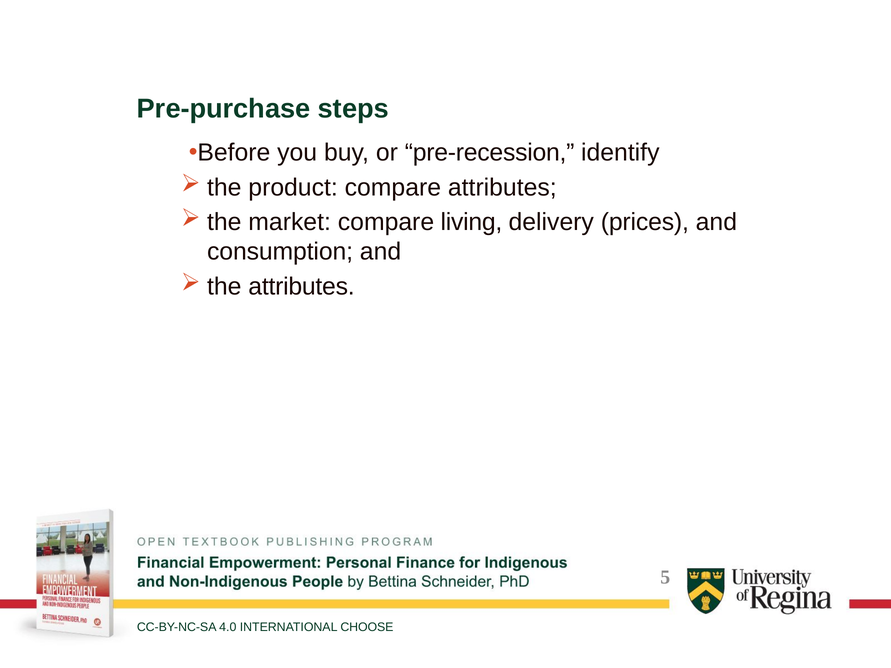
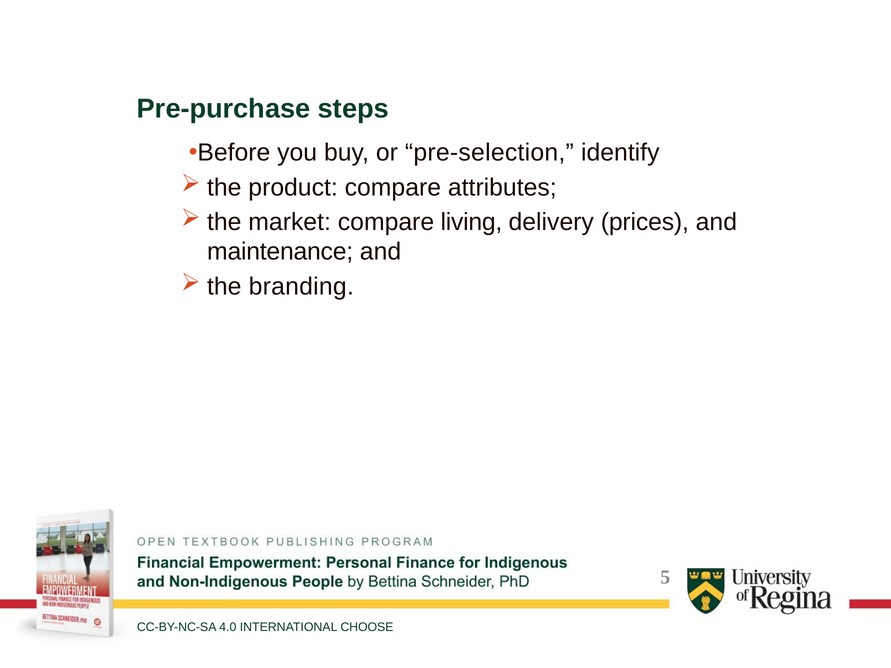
pre-recession: pre-recession -> pre-selection
consumption: consumption -> maintenance
the attributes: attributes -> branding
